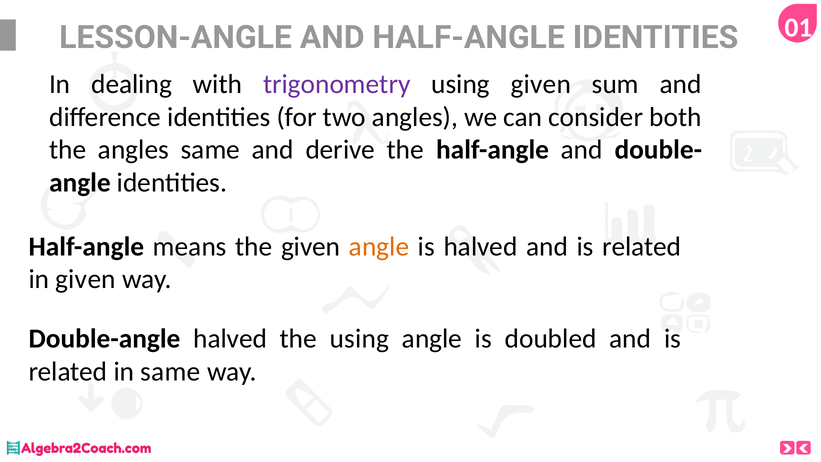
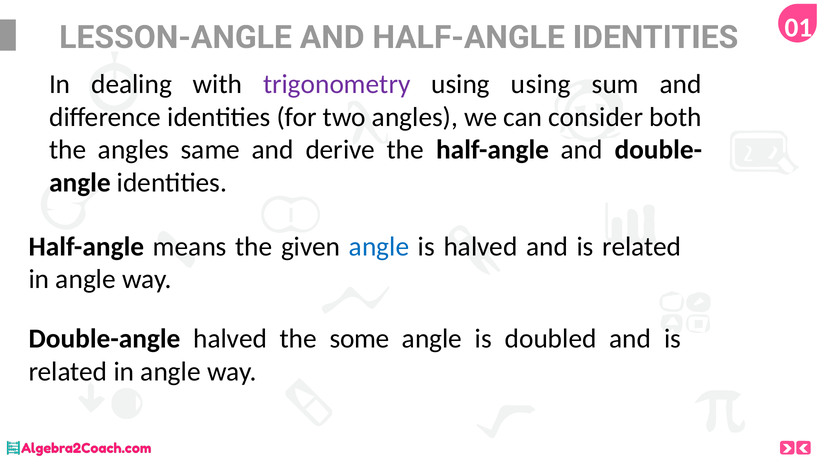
using given: given -> using
angle at (379, 246) colour: orange -> blue
given at (86, 279): given -> angle
the using: using -> some
same at (170, 371): same -> angle
